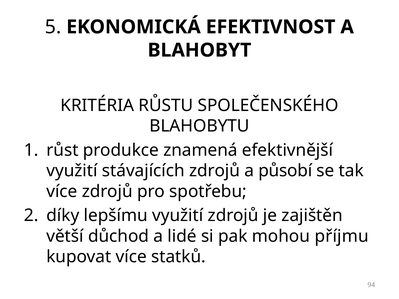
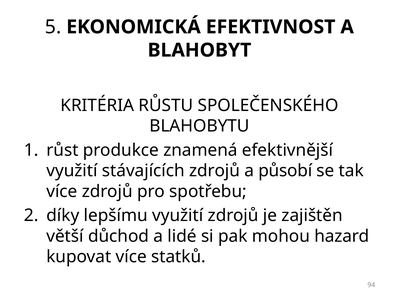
příjmu: příjmu -> hazard
